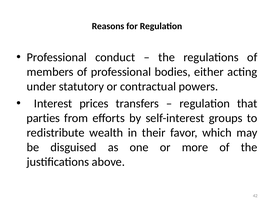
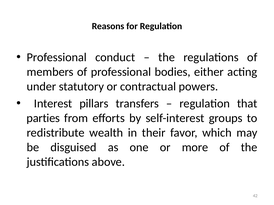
prices: prices -> pillars
